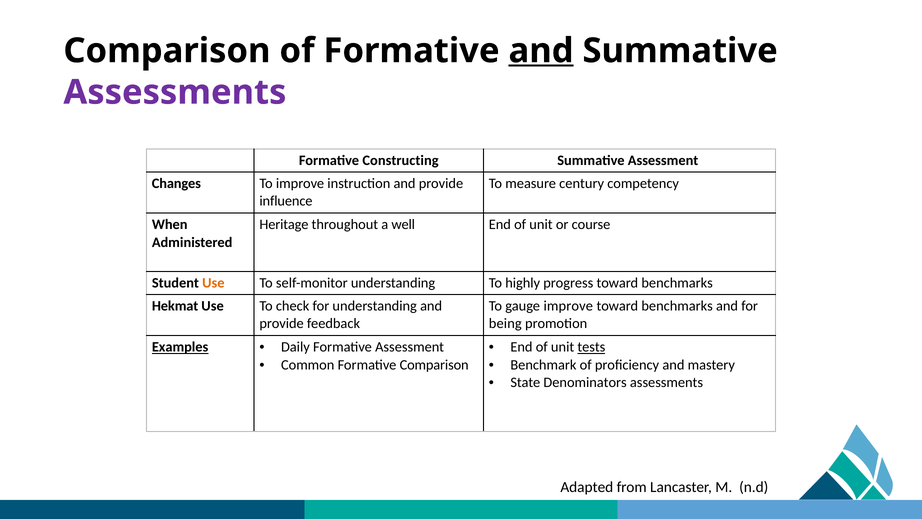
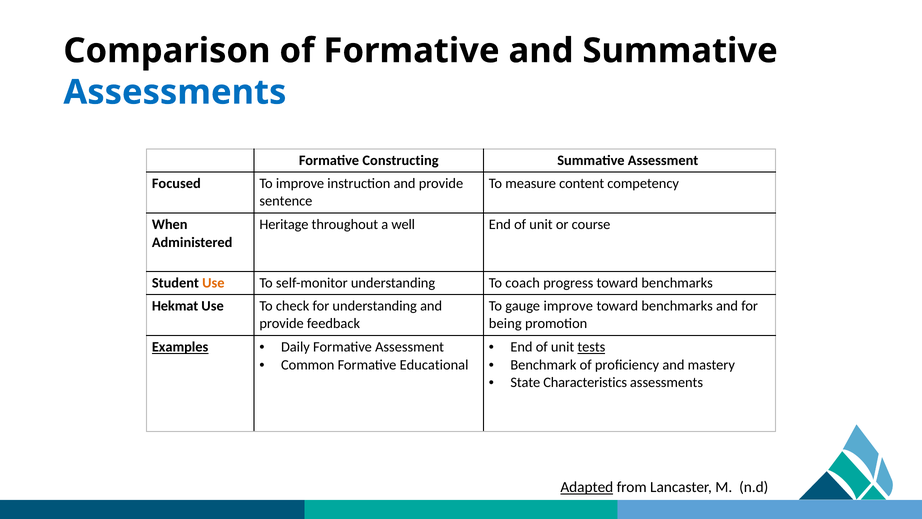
and at (541, 51) underline: present -> none
Assessments at (175, 92) colour: purple -> blue
Changes: Changes -> Focused
century: century -> content
influence: influence -> sentence
highly: highly -> coach
Formative Comparison: Comparison -> Educational
Denominators: Denominators -> Characteristics
Adapted underline: none -> present
